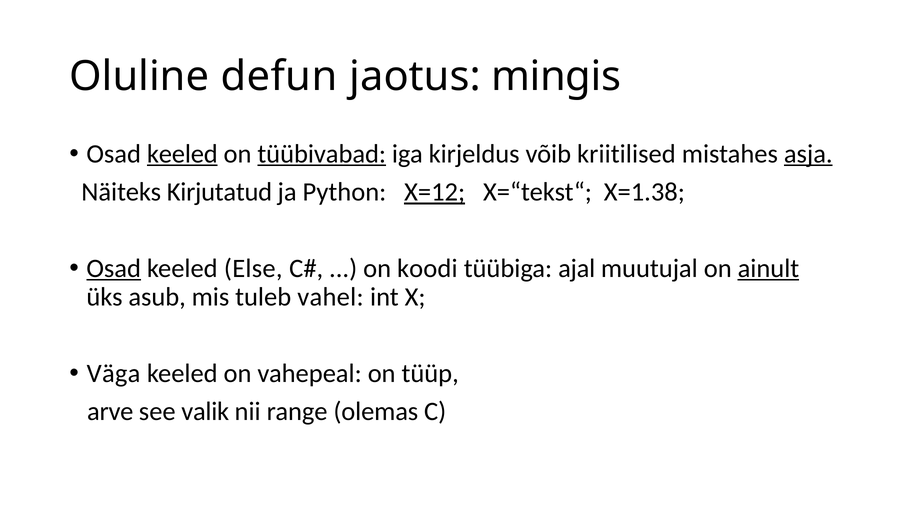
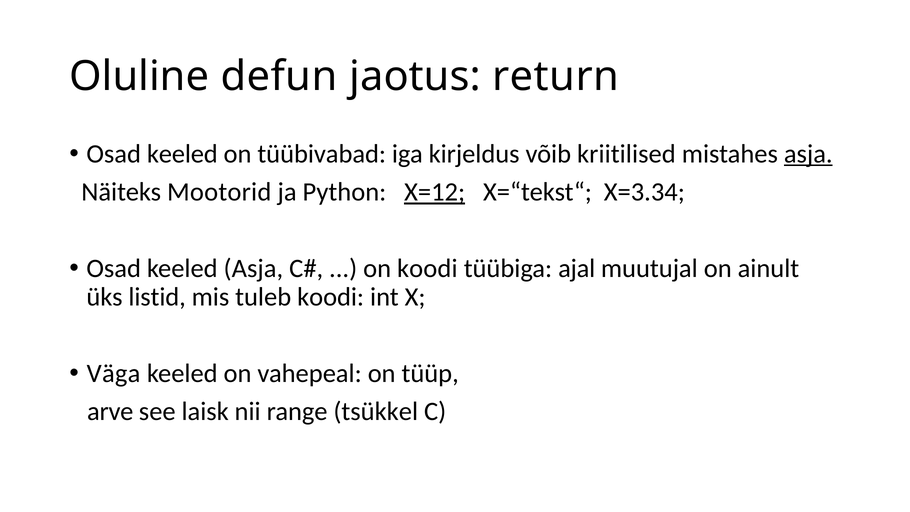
mingis: mingis -> return
keeled at (182, 154) underline: present -> none
tüübivabad underline: present -> none
Kirjutatud: Kirjutatud -> Mootorid
X=1.38: X=1.38 -> X=3.34
Osad at (114, 268) underline: present -> none
keeled Else: Else -> Asja
ainult underline: present -> none
asub: asub -> listid
tuleb vahel: vahel -> koodi
valik: valik -> laisk
olemas: olemas -> tsükkel
